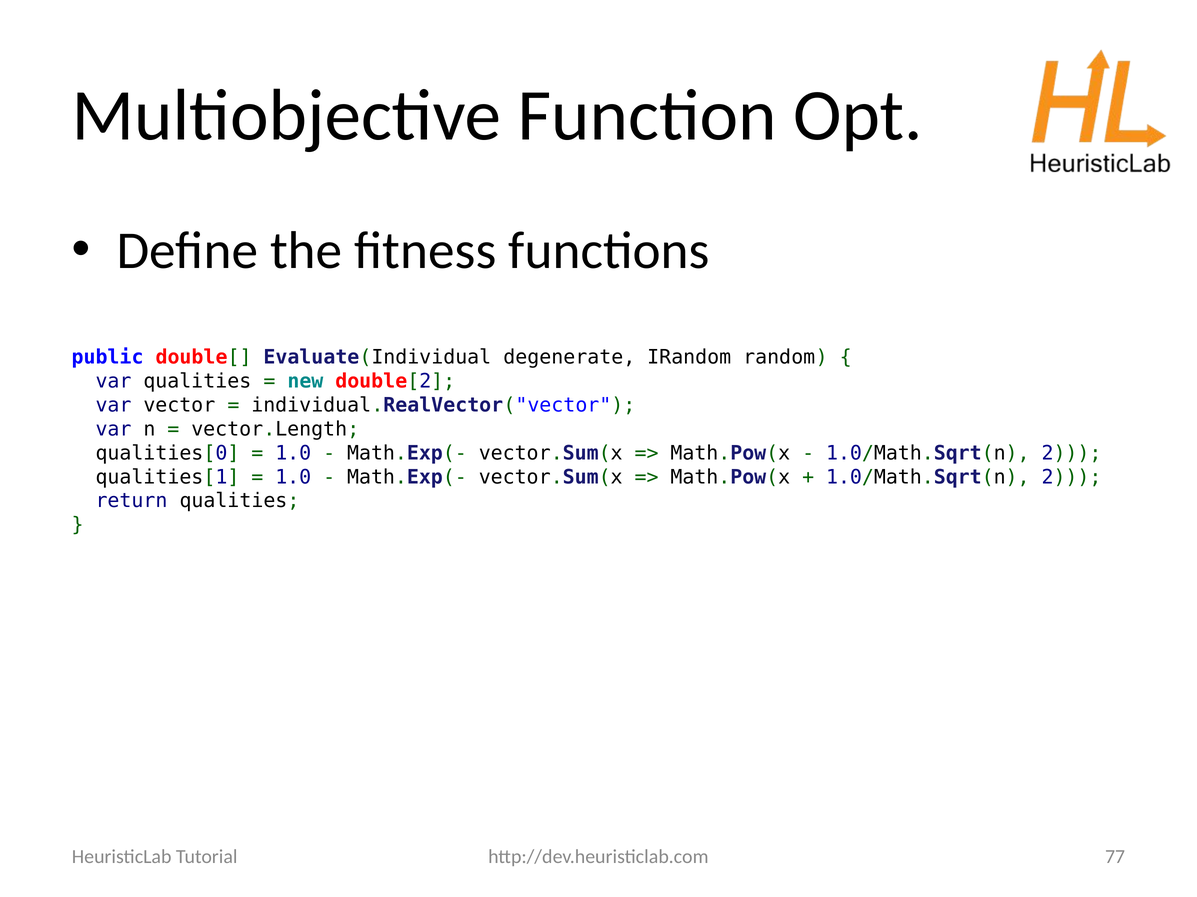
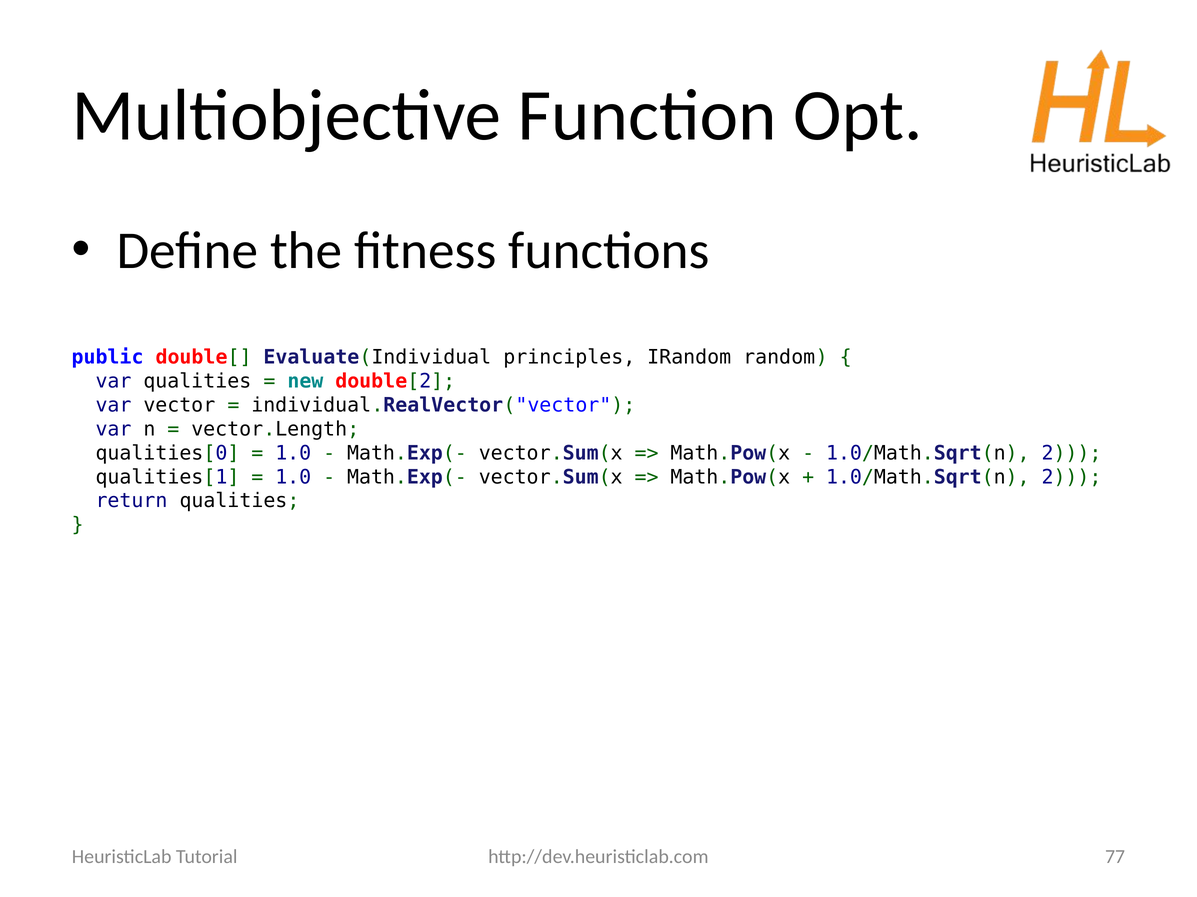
degenerate: degenerate -> principles
